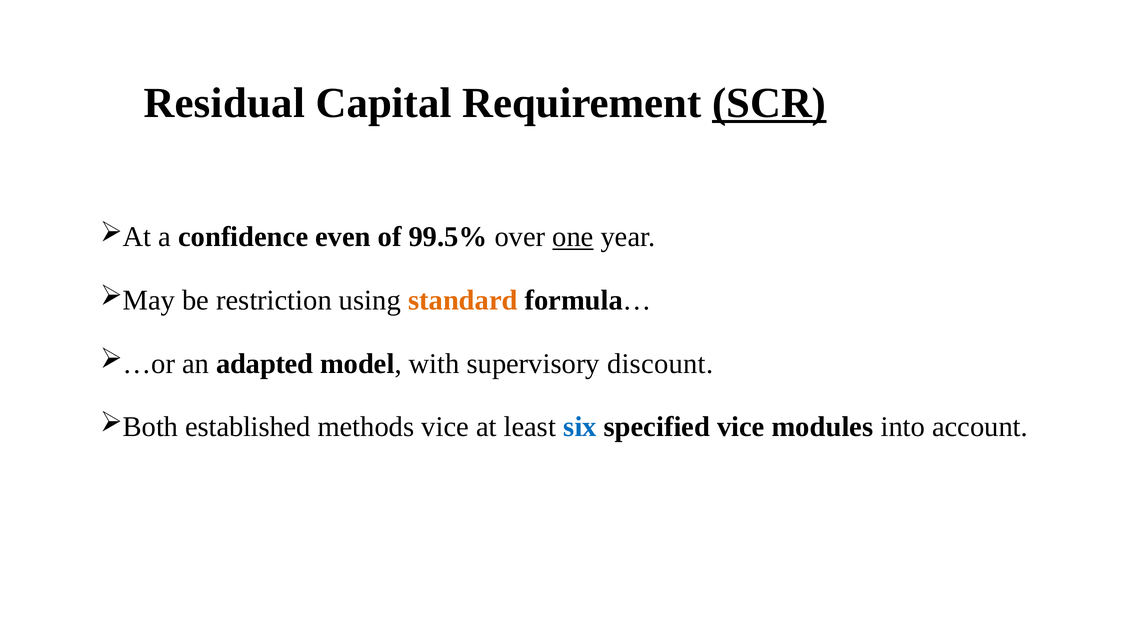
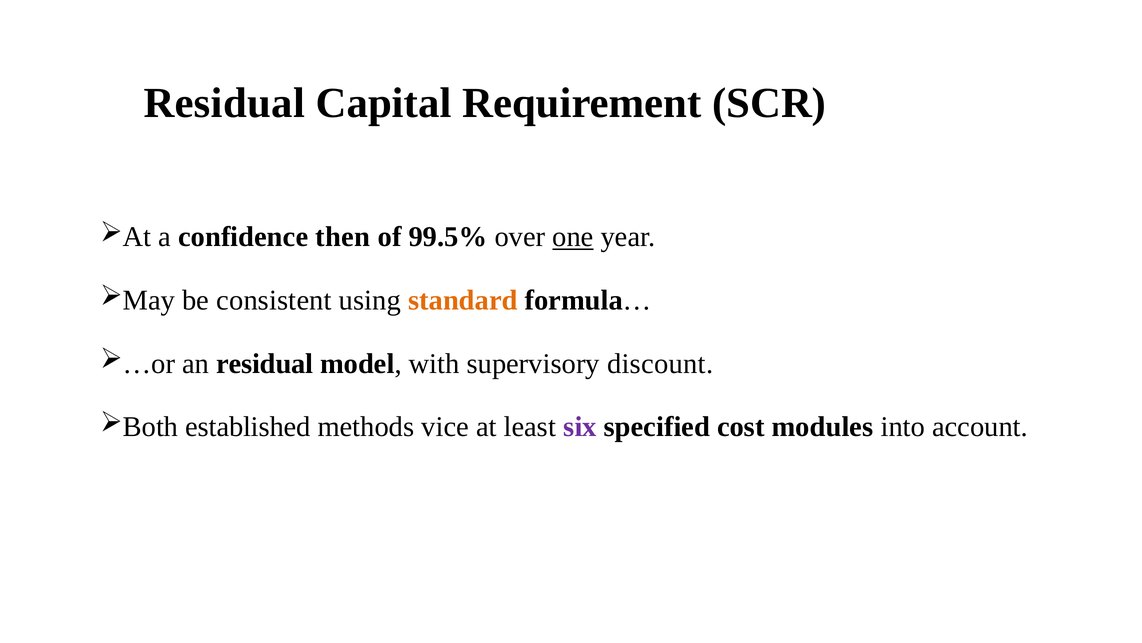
SCR underline: present -> none
even: even -> then
restriction: restriction -> consistent
an adapted: adapted -> residual
six colour: blue -> purple
specified vice: vice -> cost
